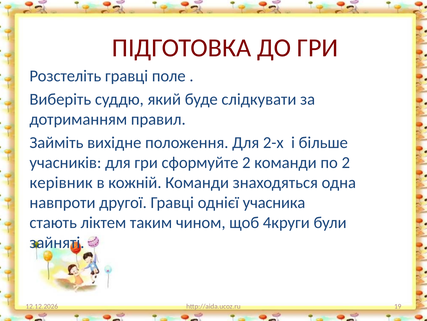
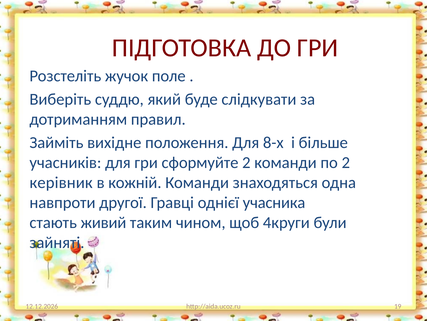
Розстеліть гравці: гравці -> жучок
2-х: 2-х -> 8-х
ліктем: ліктем -> живий
